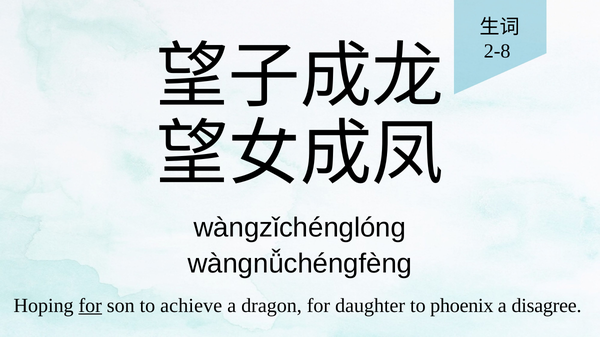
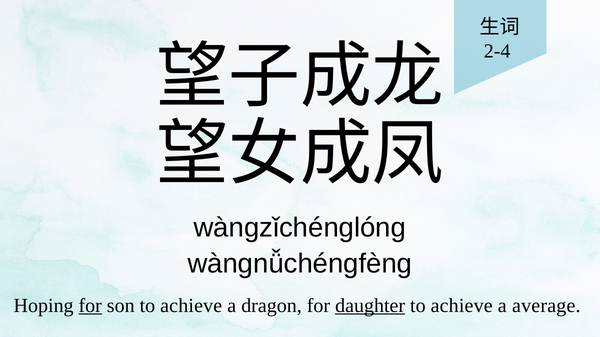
2-8: 2-8 -> 2-4
daughter underline: none -> present
phoenix at (462, 306): phoenix -> achieve
disagree: disagree -> average
